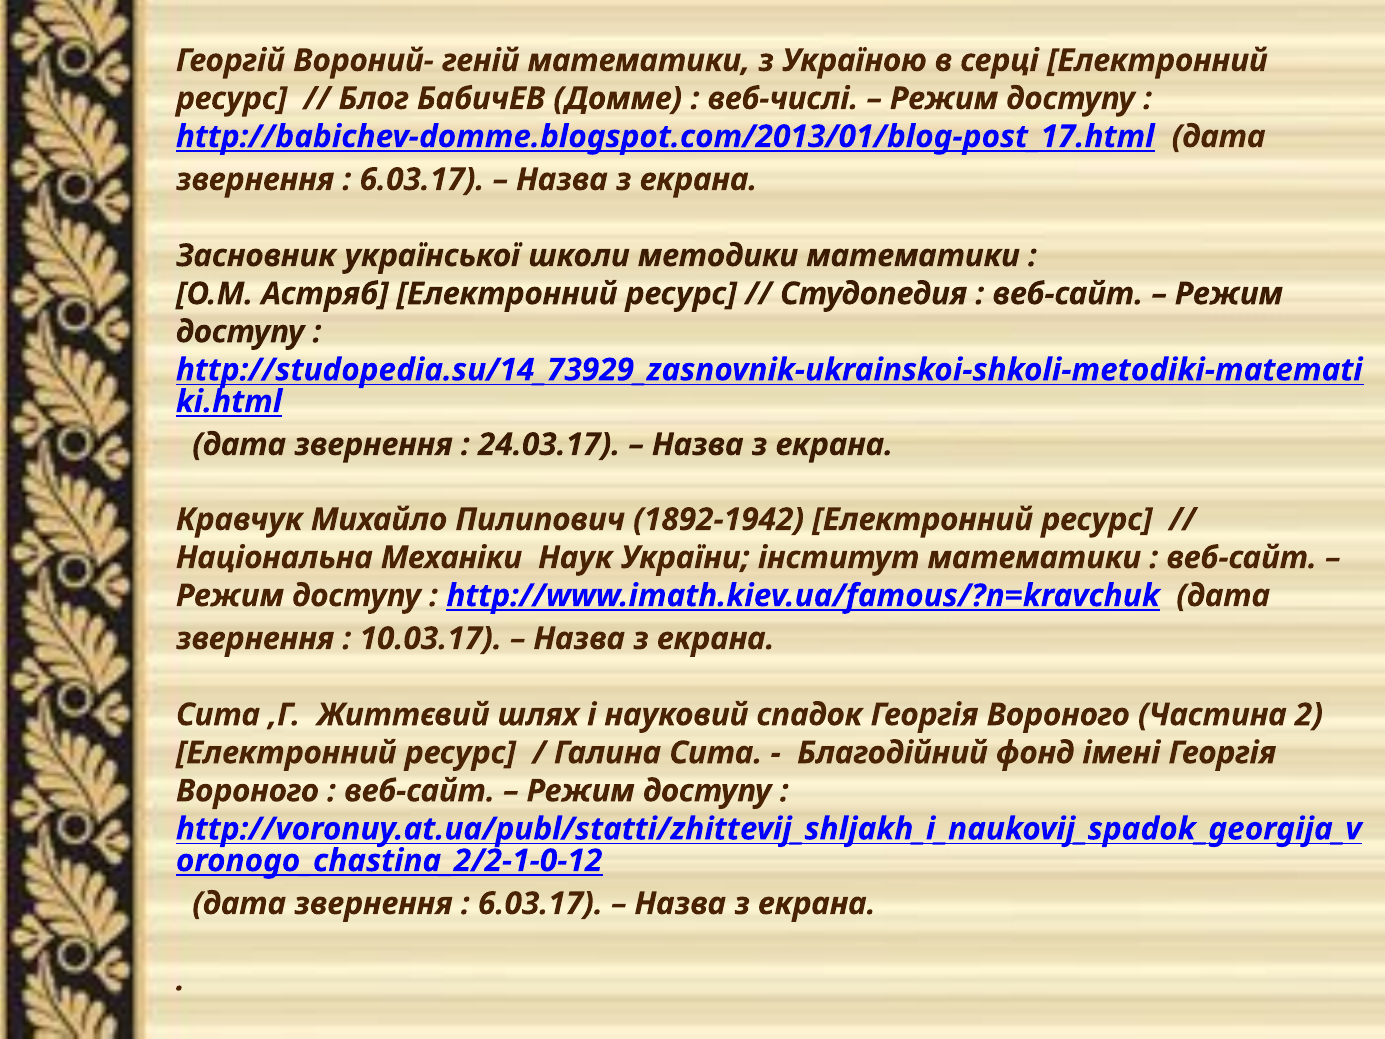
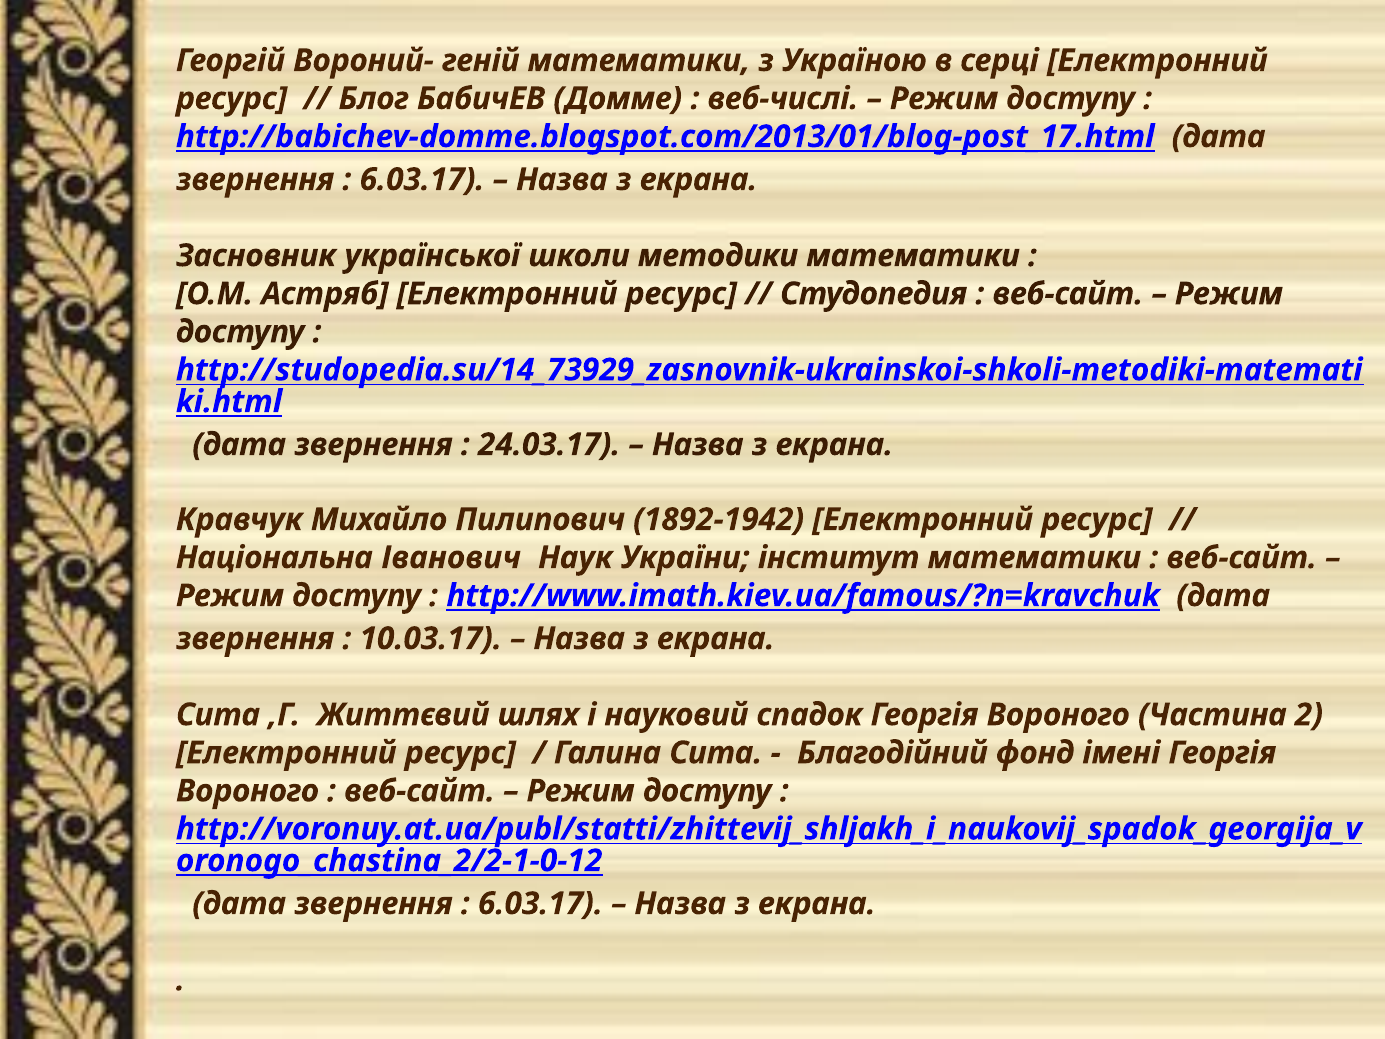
Механіки: Механіки -> Іванович
